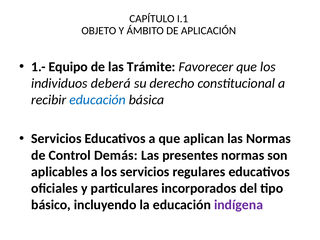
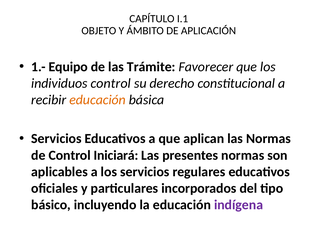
individuos deberá: deberá -> control
educación at (98, 100) colour: blue -> orange
Demás: Demás -> Iniciará
